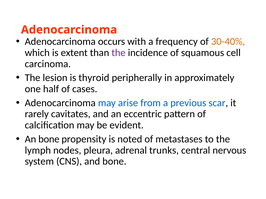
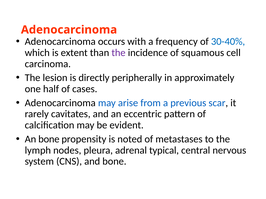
30-40% colour: orange -> blue
thyroid: thyroid -> directly
trunks: trunks -> typical
